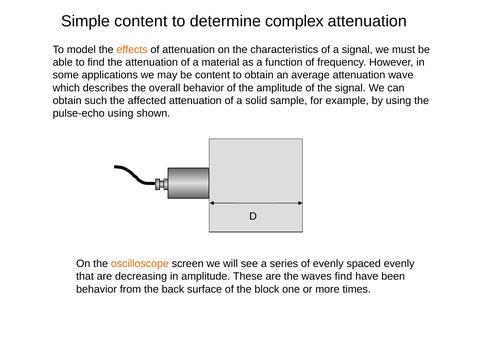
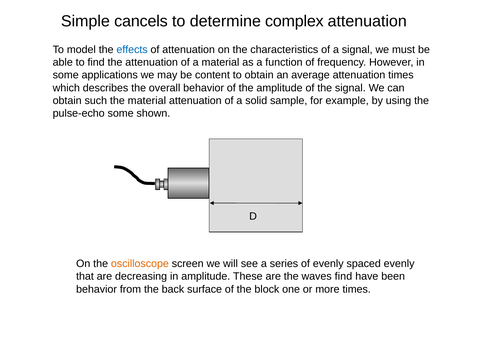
Simple content: content -> cancels
effects colour: orange -> blue
attenuation wave: wave -> times
the affected: affected -> material
pulse-echo using: using -> some
